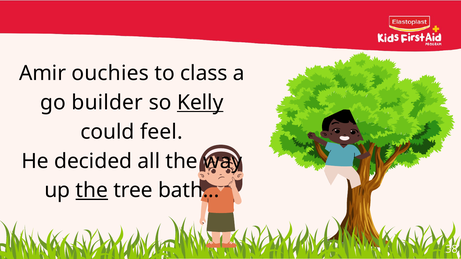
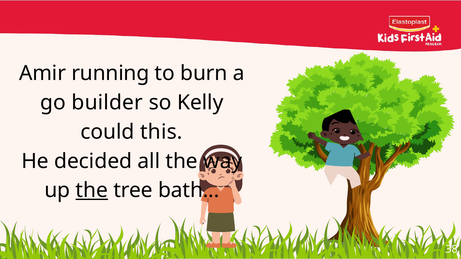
ouchies: ouchies -> running
class: class -> burn
Kelly underline: present -> none
feel: feel -> this
